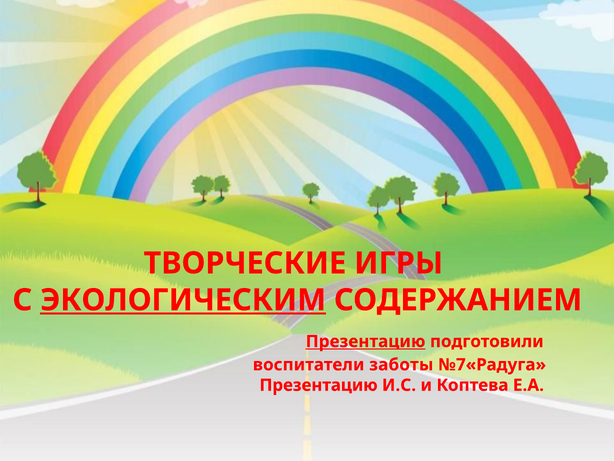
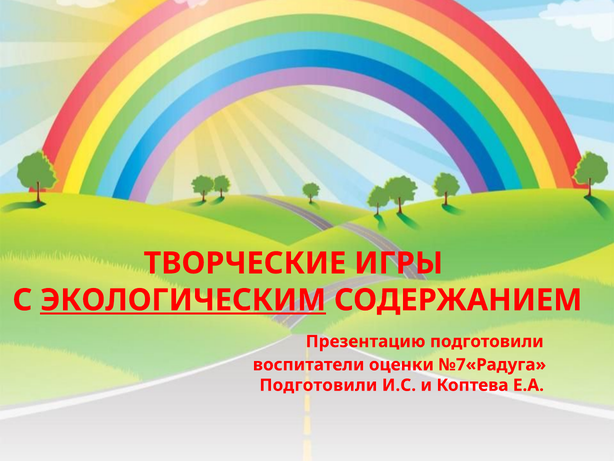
Презентацию at (366, 341) underline: present -> none
заботы: заботы -> оценки
Презентацию at (319, 385): Презентацию -> Подготовили
